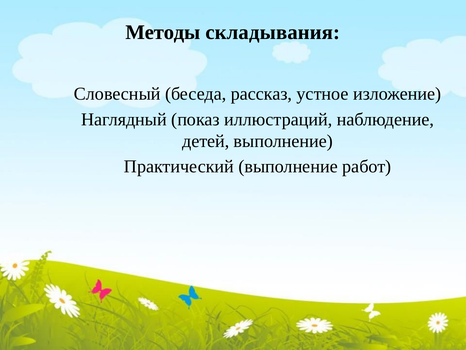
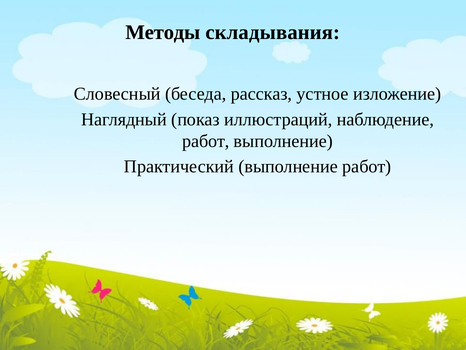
детей at (206, 141): детей -> работ
